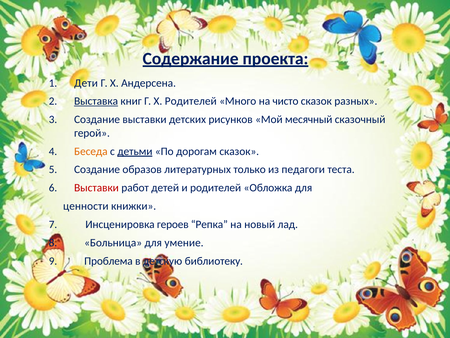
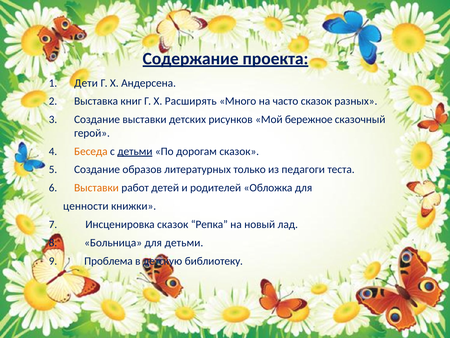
Выставка underline: present -> none
Х Родителей: Родителей -> Расширять
чисто: чисто -> часто
месячный: месячный -> бережное
Выставки at (96, 188) colour: red -> orange
Инсценировка героев: героев -> сказок
для умение: умение -> детьми
